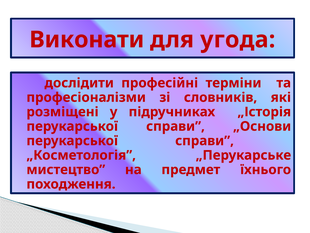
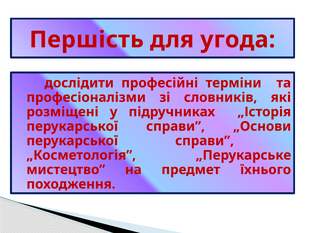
Виконати: Виконати -> Першість
